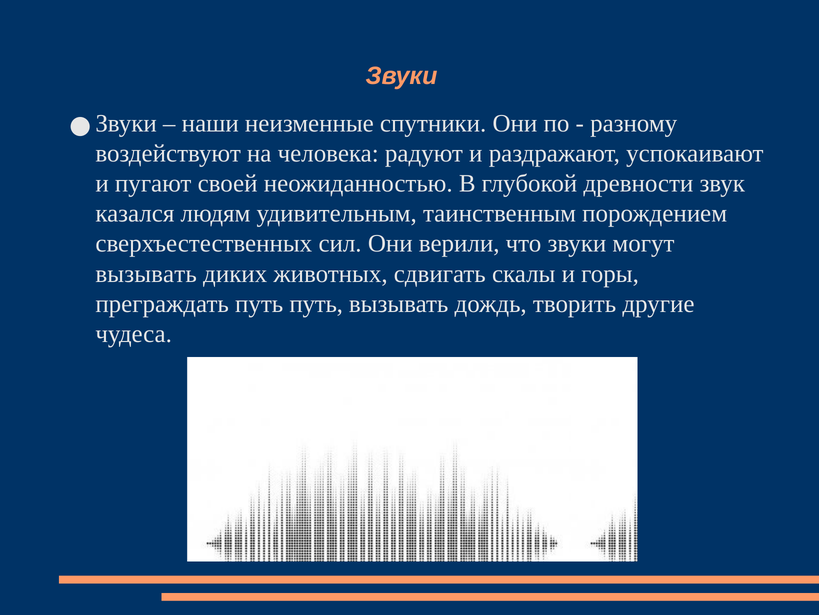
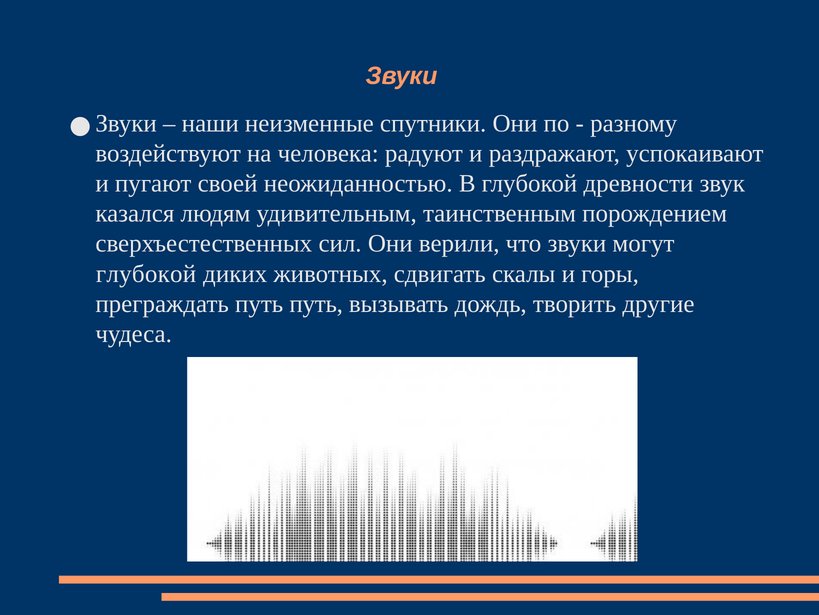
вызывать at (146, 273): вызывать -> глубокой
